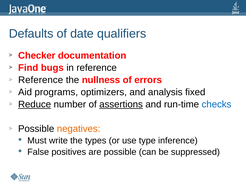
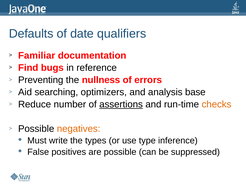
Checker: Checker -> Familiar
Reference at (41, 80): Reference -> Preventing
programs: programs -> searching
fixed: fixed -> base
Reduce underline: present -> none
checks colour: blue -> orange
